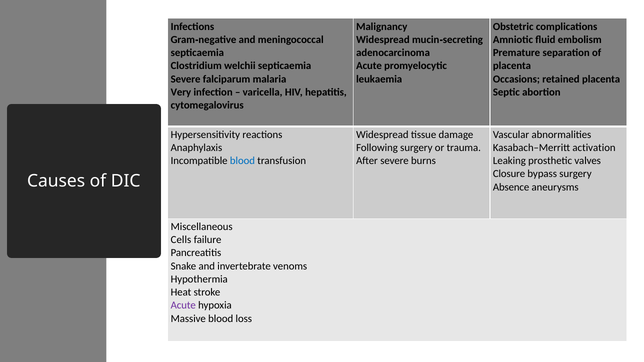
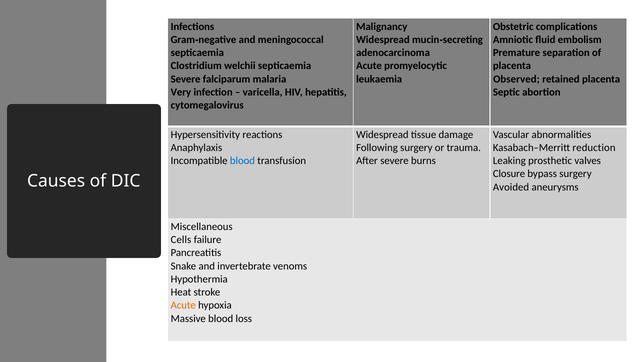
Occasions: Occasions -> Observed
activation: activation -> reduction
Absence: Absence -> Avoided
Acute at (183, 306) colour: purple -> orange
